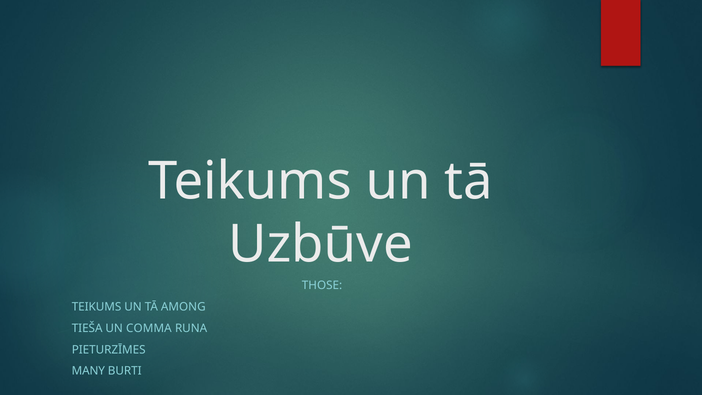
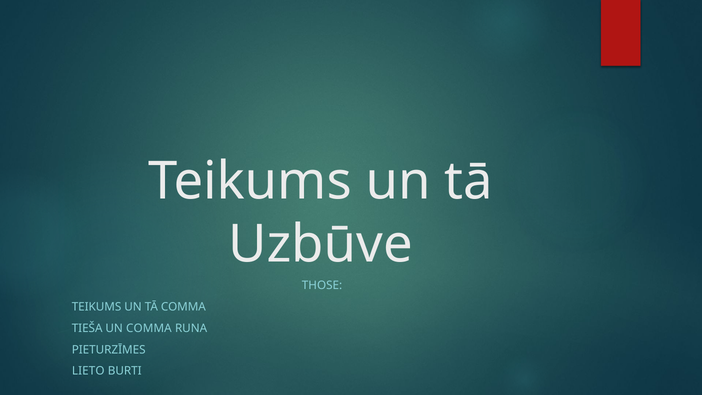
TĀ AMONG: AMONG -> COMMA
MANY: MANY -> LIETO
